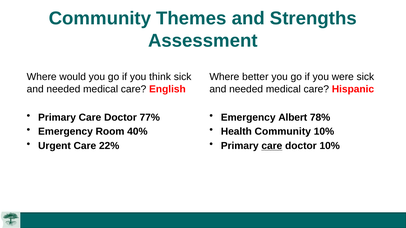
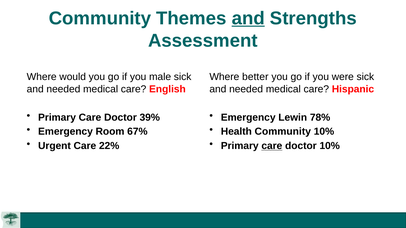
and at (248, 18) underline: none -> present
think: think -> male
77%: 77% -> 39%
Albert: Albert -> Lewin
40%: 40% -> 67%
